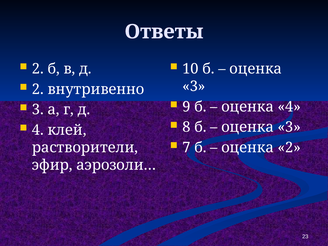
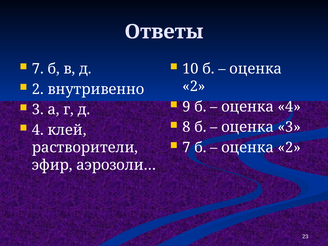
2 at (38, 69): 2 -> 7
3 at (194, 86): 3 -> 2
